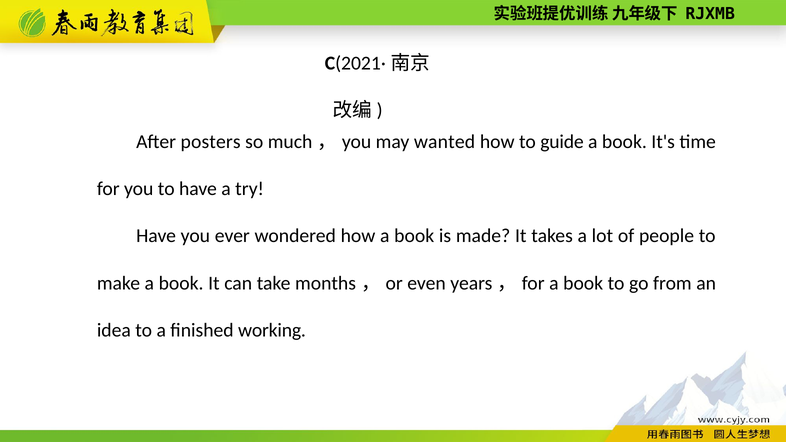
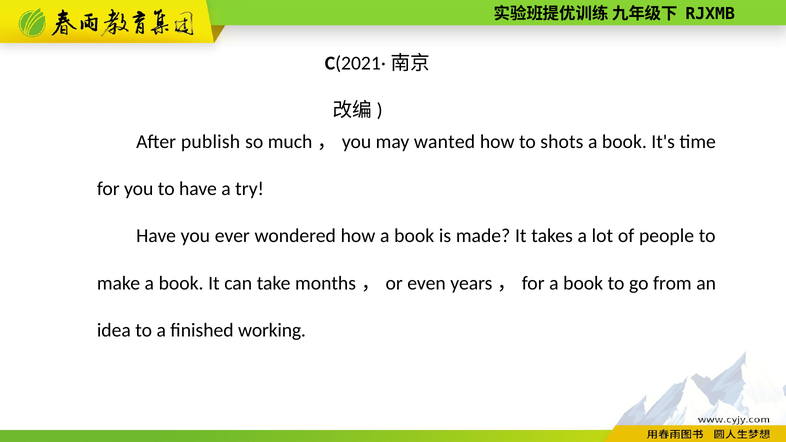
posters: posters -> publish
guide: guide -> shots
